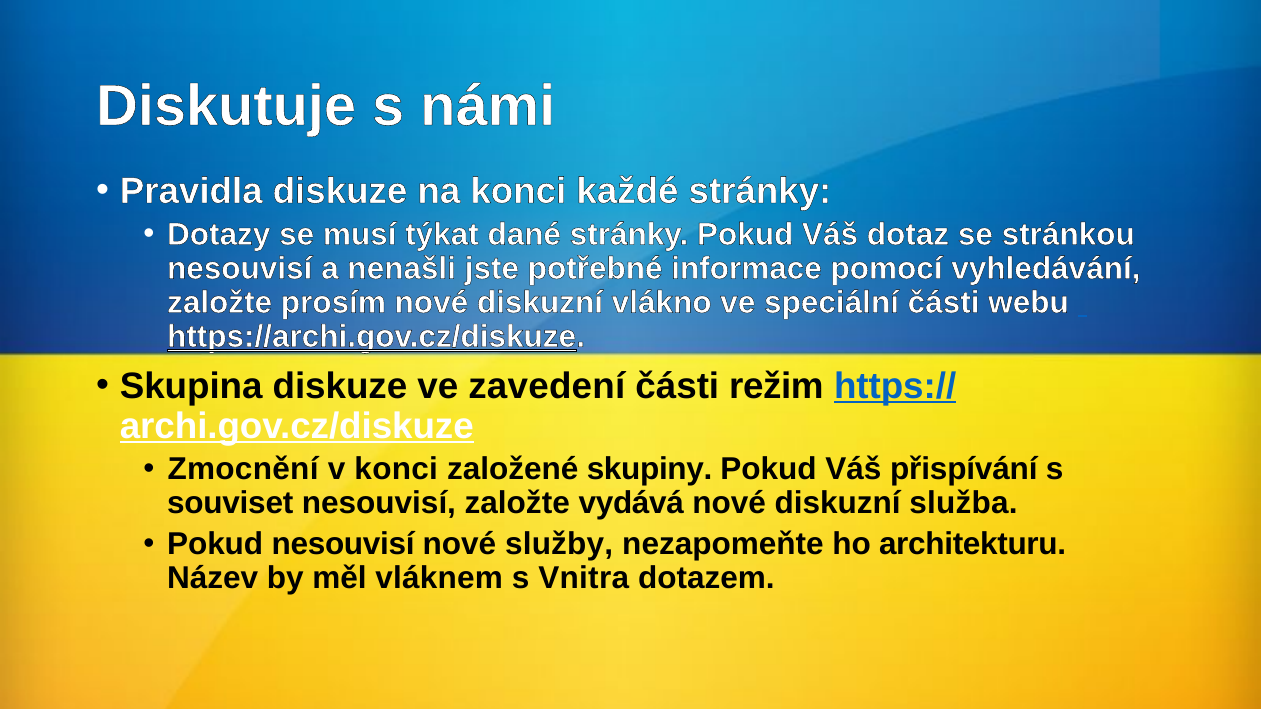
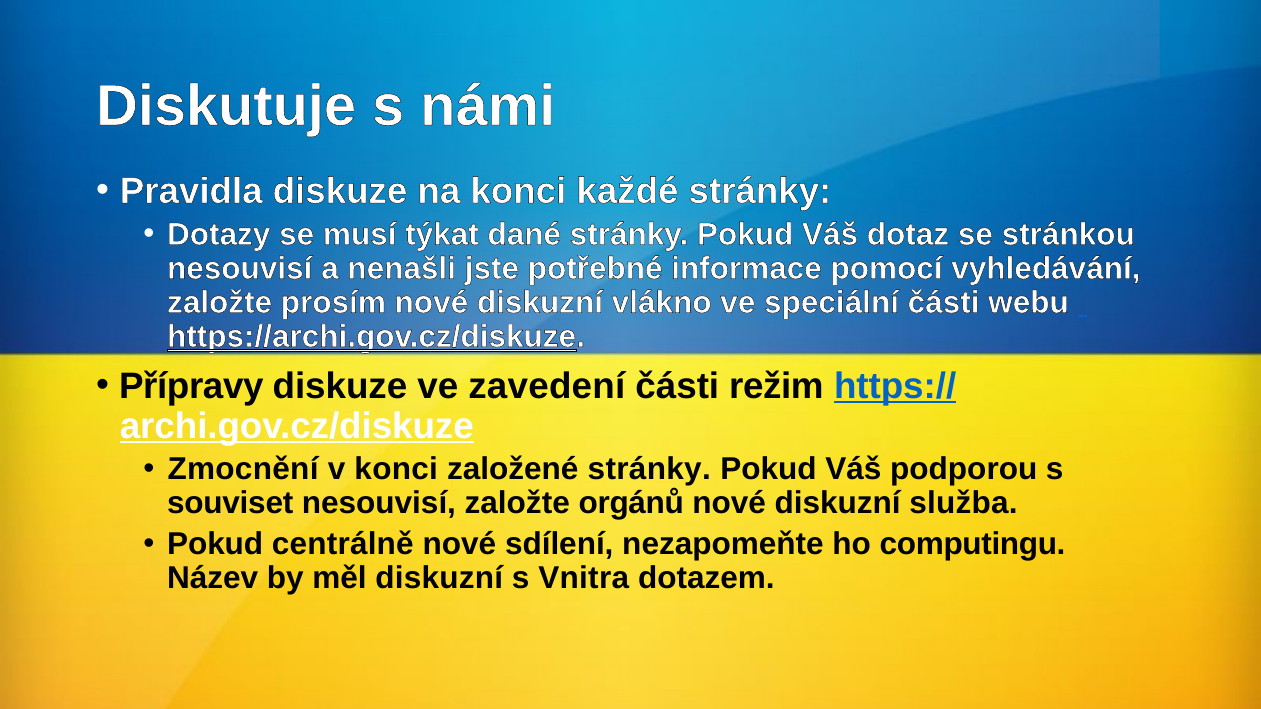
Skupina: Skupina -> Přípravy
založené skupiny: skupiny -> stránky
přispívání: přispívání -> podporou
vydává: vydává -> orgánů
Pokud nesouvisí: nesouvisí -> centrálně
služby: služby -> sdílení
architekturu: architekturu -> computingu
měl vláknem: vláknem -> diskuzní
